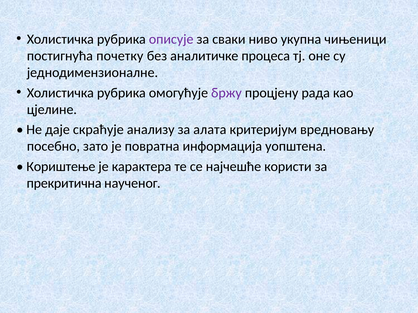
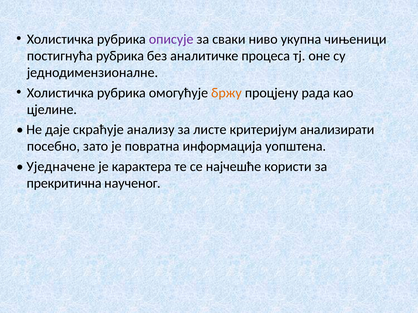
постигнућа почетку: почетку -> рубрика
бржу colour: purple -> orange
алата: алата -> листе
вредновању: вредновању -> анализирати
Кориштење: Кориштење -> Уједначене
